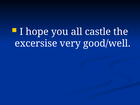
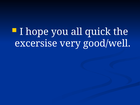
castle: castle -> quick
